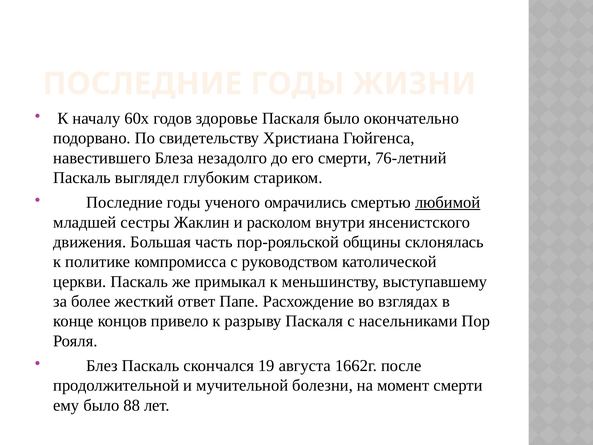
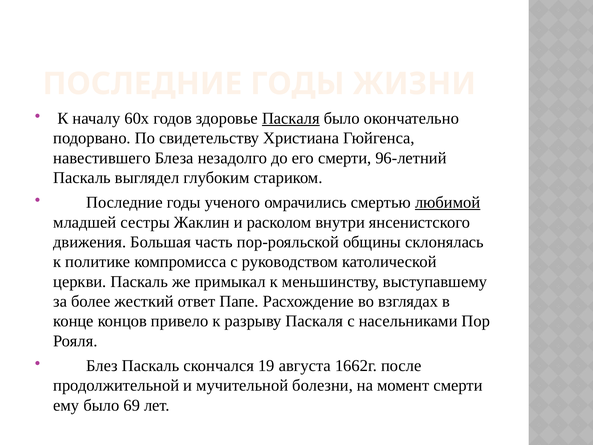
Паскаля at (291, 118) underline: none -> present
76-летний: 76-летний -> 96-летний
88: 88 -> 69
